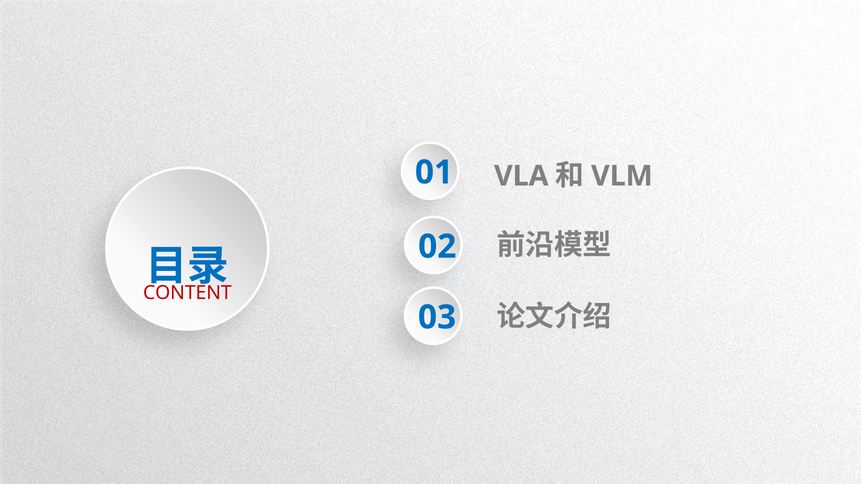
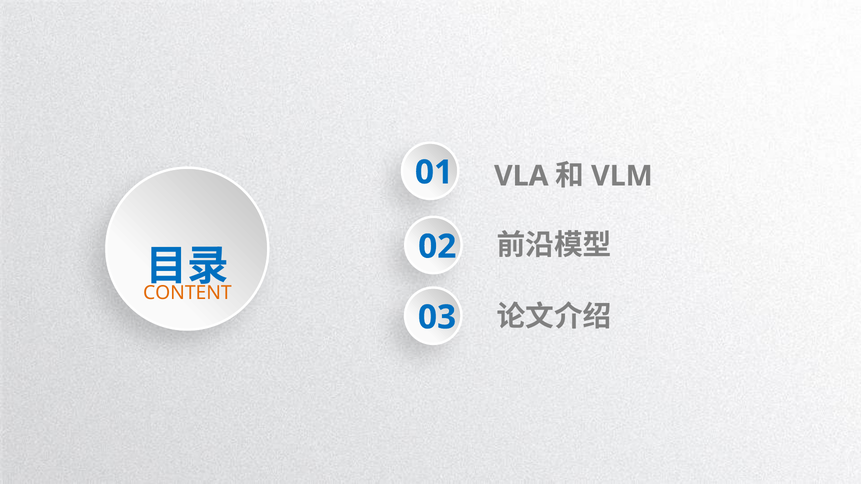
CONTENT colour: red -> orange
